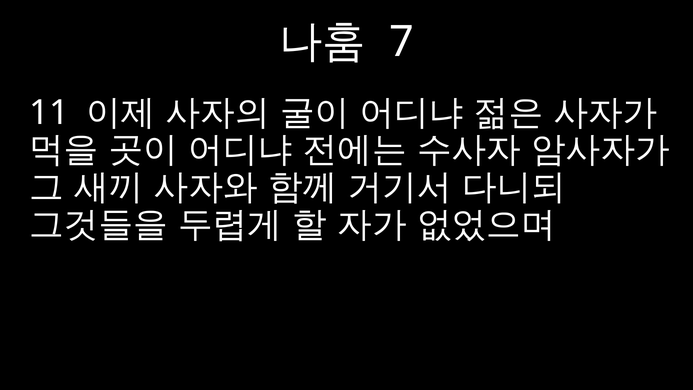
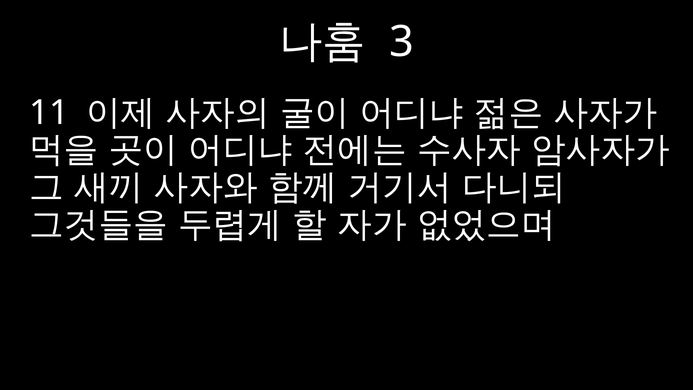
7: 7 -> 3
